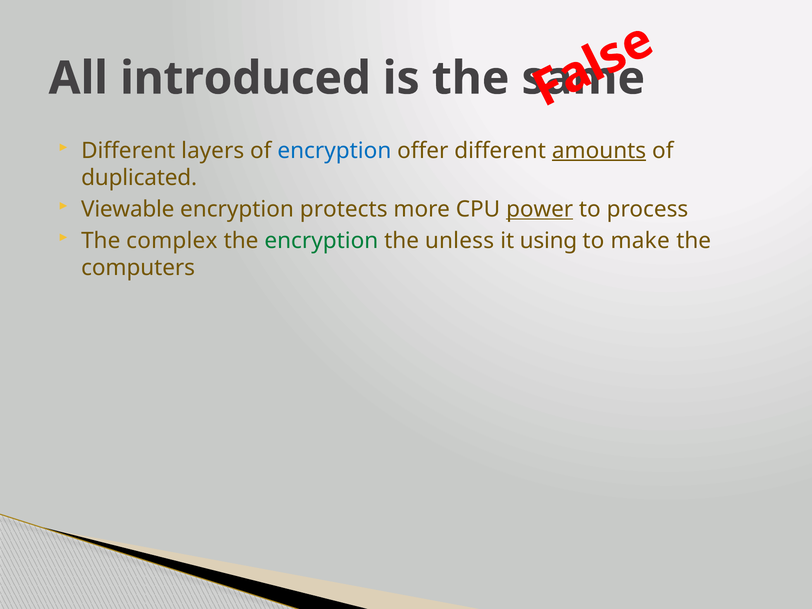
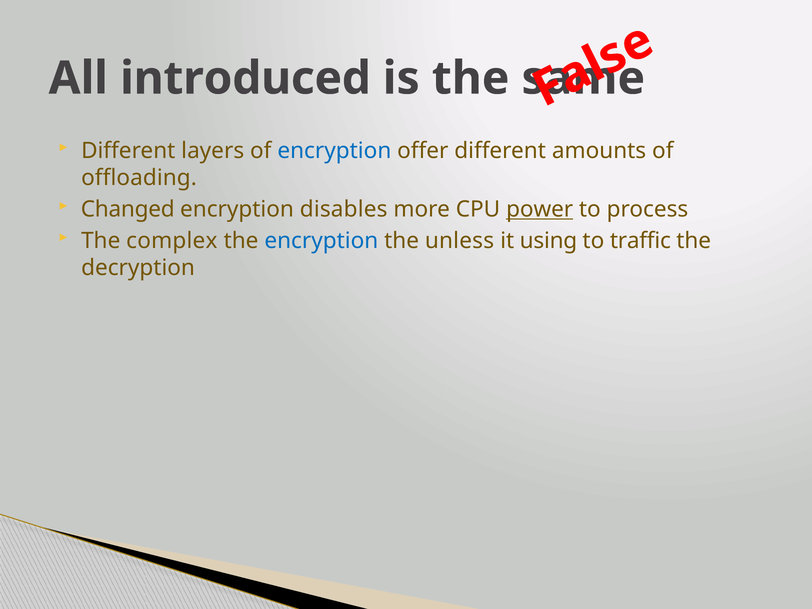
amounts underline: present -> none
duplicated: duplicated -> offloading
Viewable: Viewable -> Changed
protects: protects -> disables
encryption at (321, 241) colour: green -> blue
make: make -> traffic
computers: computers -> decryption
